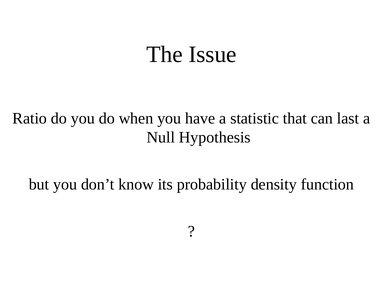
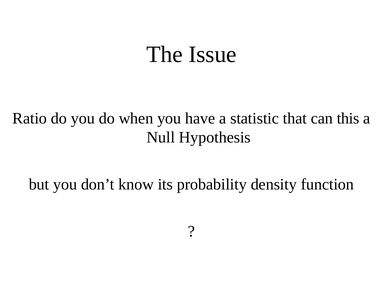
last: last -> this
